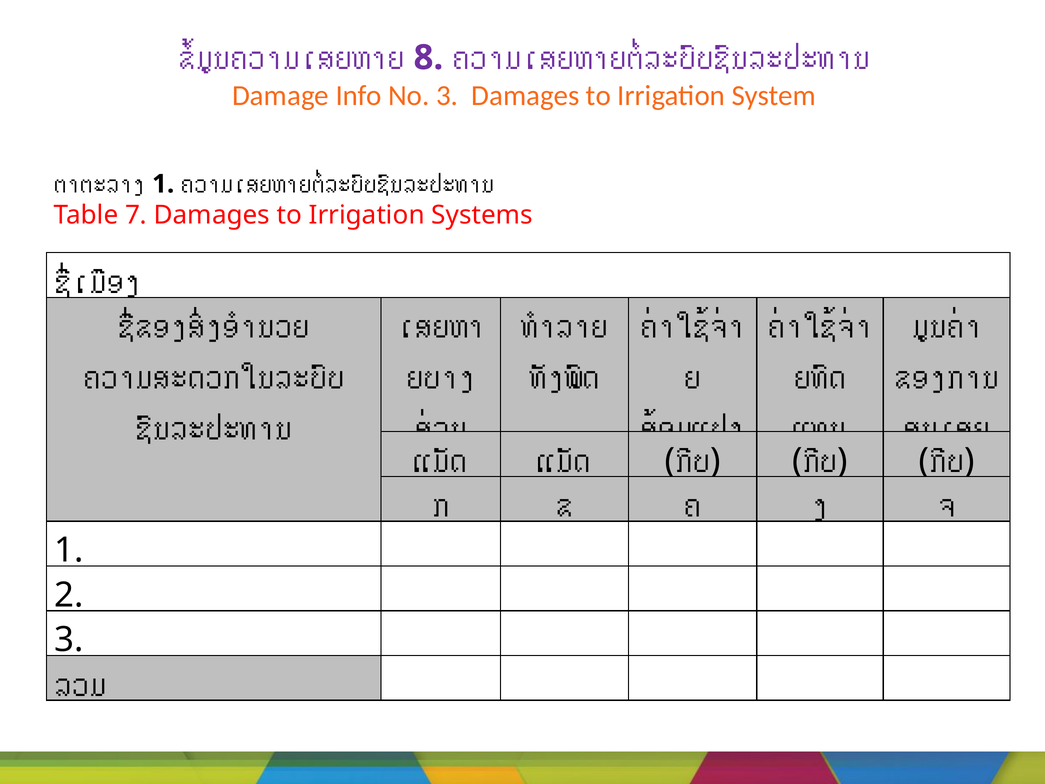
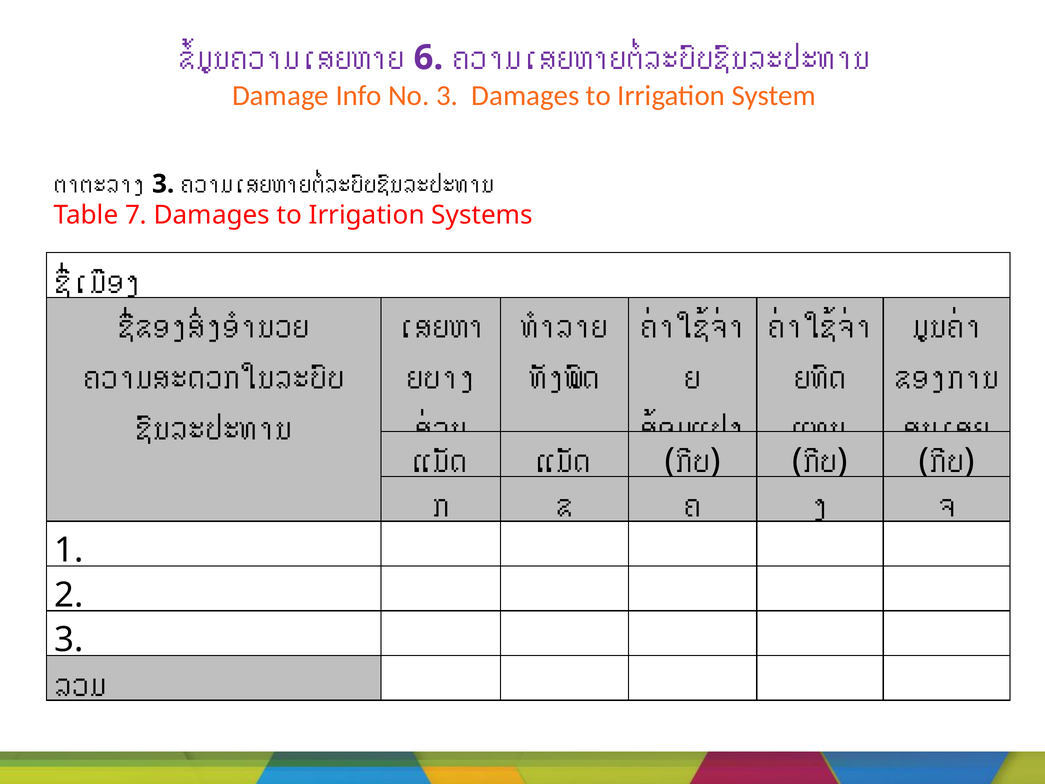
8: 8 -> 6
1 at (163, 184): 1 -> 3
